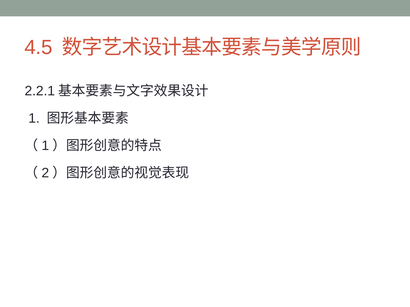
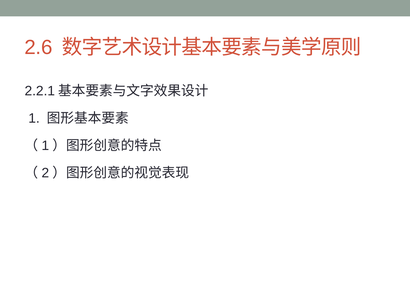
4.5: 4.5 -> 2.6
